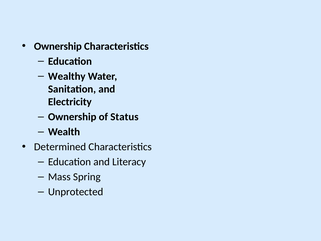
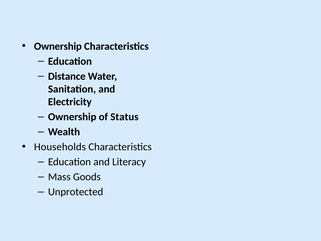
Wealthy: Wealthy -> Distance
Determined: Determined -> Households
Spring: Spring -> Goods
